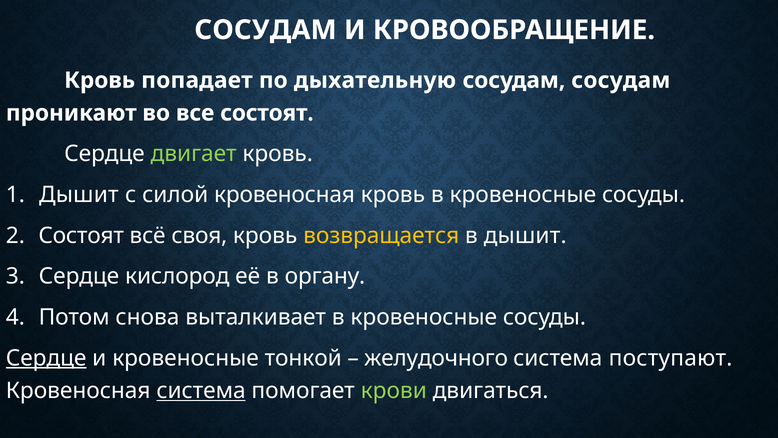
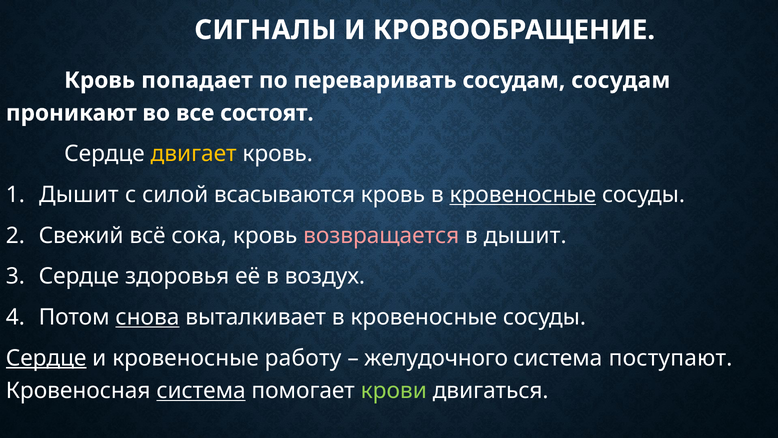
СОСУДАМ at (265, 30): СОСУДАМ -> СИГНАЛЫ
дыхательную: дыхательную -> переваривать
двигает colour: light green -> yellow
силой кровеносная: кровеносная -> всасываются
кровеносные at (523, 195) underline: none -> present
Состоят at (81, 235): Состоят -> Свежий
своя: своя -> сока
возвращается colour: yellow -> pink
кислород: кислород -> здоровья
органу: органу -> воздух
снова underline: none -> present
тонкой: тонкой -> работу
